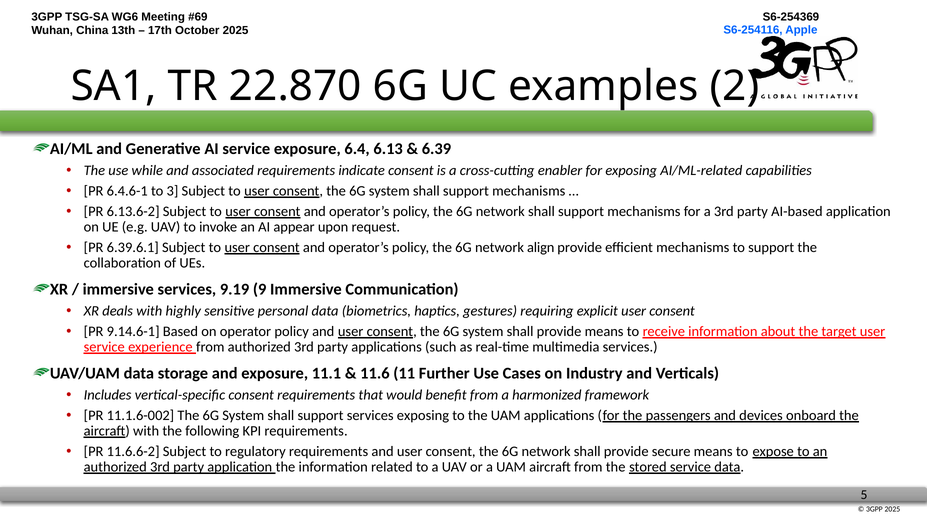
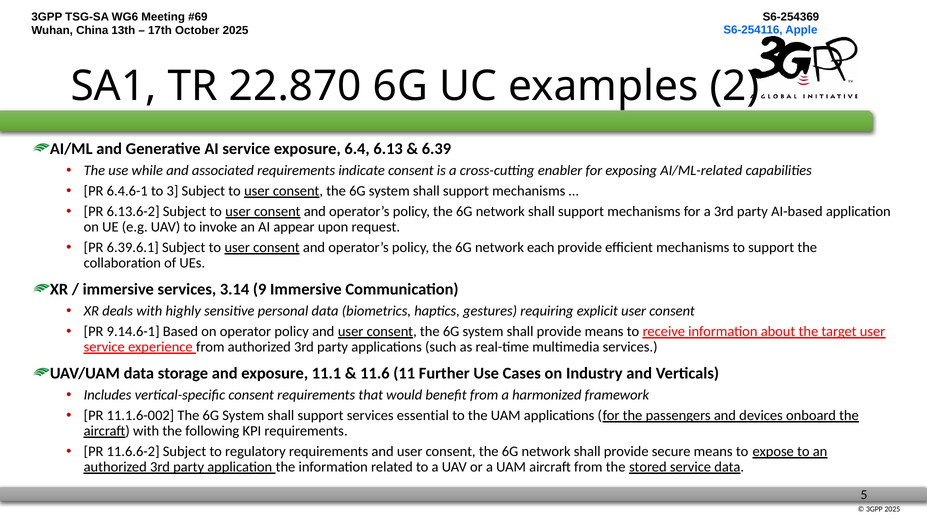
align: align -> each
9.19: 9.19 -> 3.14
services exposing: exposing -> essential
